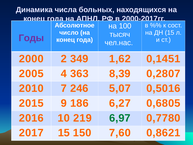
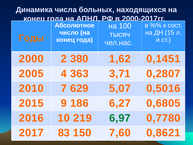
Годы colour: purple -> orange
349: 349 -> 380
8,39: 8,39 -> 3,71
246: 246 -> 629
2017 15: 15 -> 83
